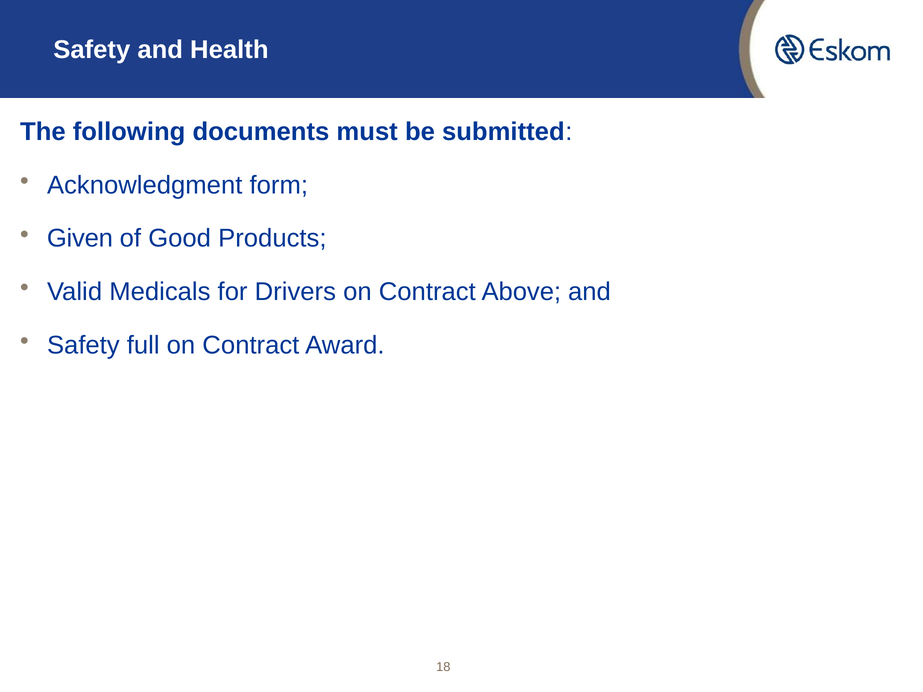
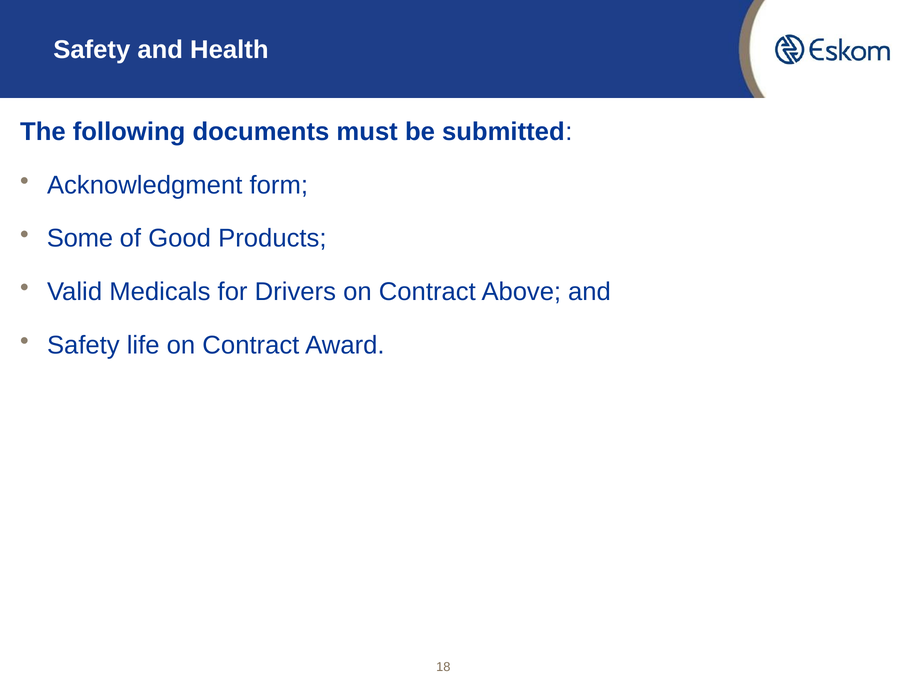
Given: Given -> Some
full: full -> life
